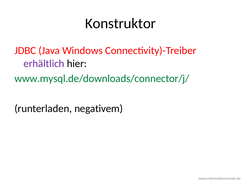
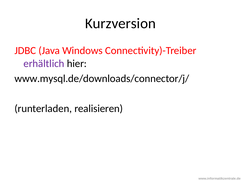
Konstruktor: Konstruktor -> Kurzversion
www.mysql.de/downloads/connector/j/ colour: green -> black
negativem: negativem -> realisieren
